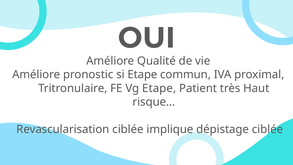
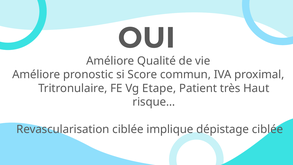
si Etape: Etape -> Score
